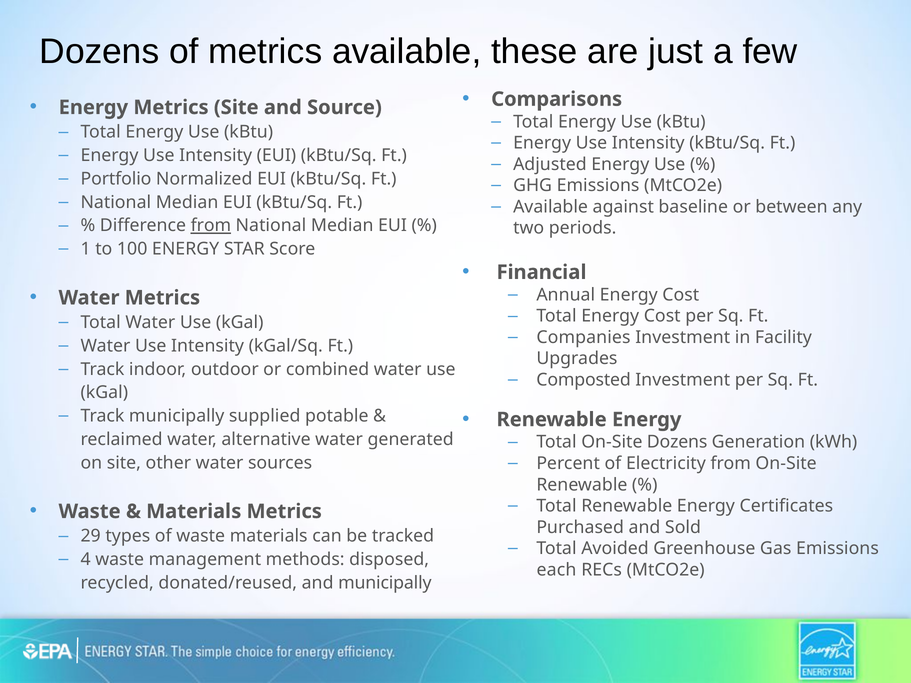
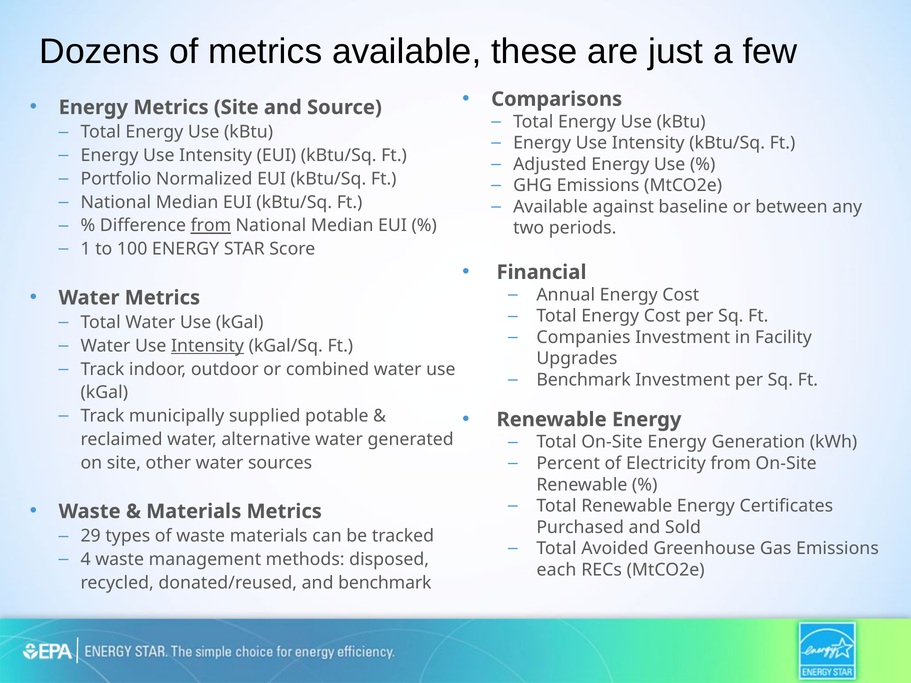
Intensity at (208, 346) underline: none -> present
Composted at (584, 380): Composted -> Benchmark
On-Site Dozens: Dozens -> Energy
and municipally: municipally -> benchmark
